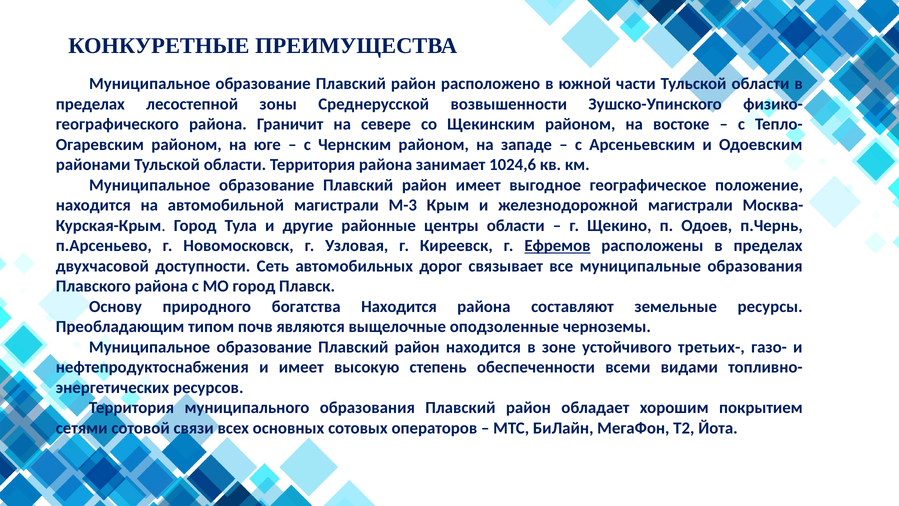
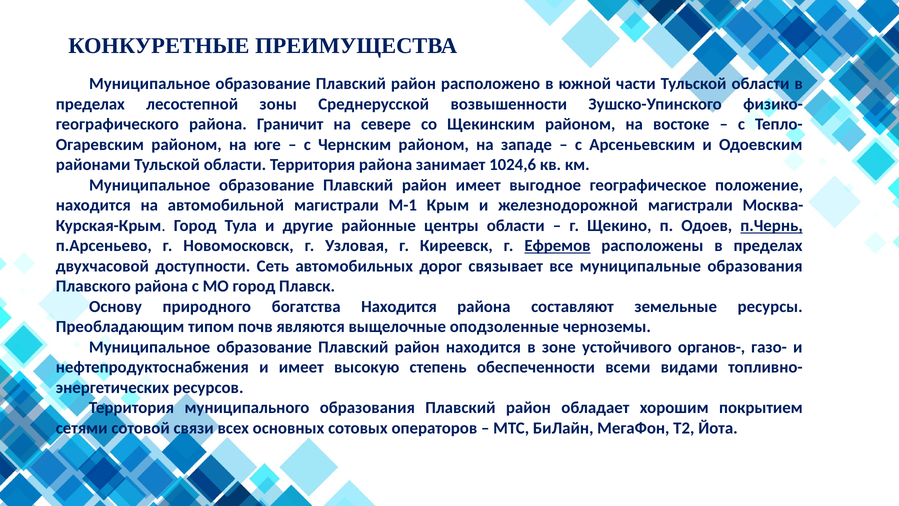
М-3: М-3 -> М-1
п.Чернь underline: none -> present
третьих-: третьих- -> органов-
